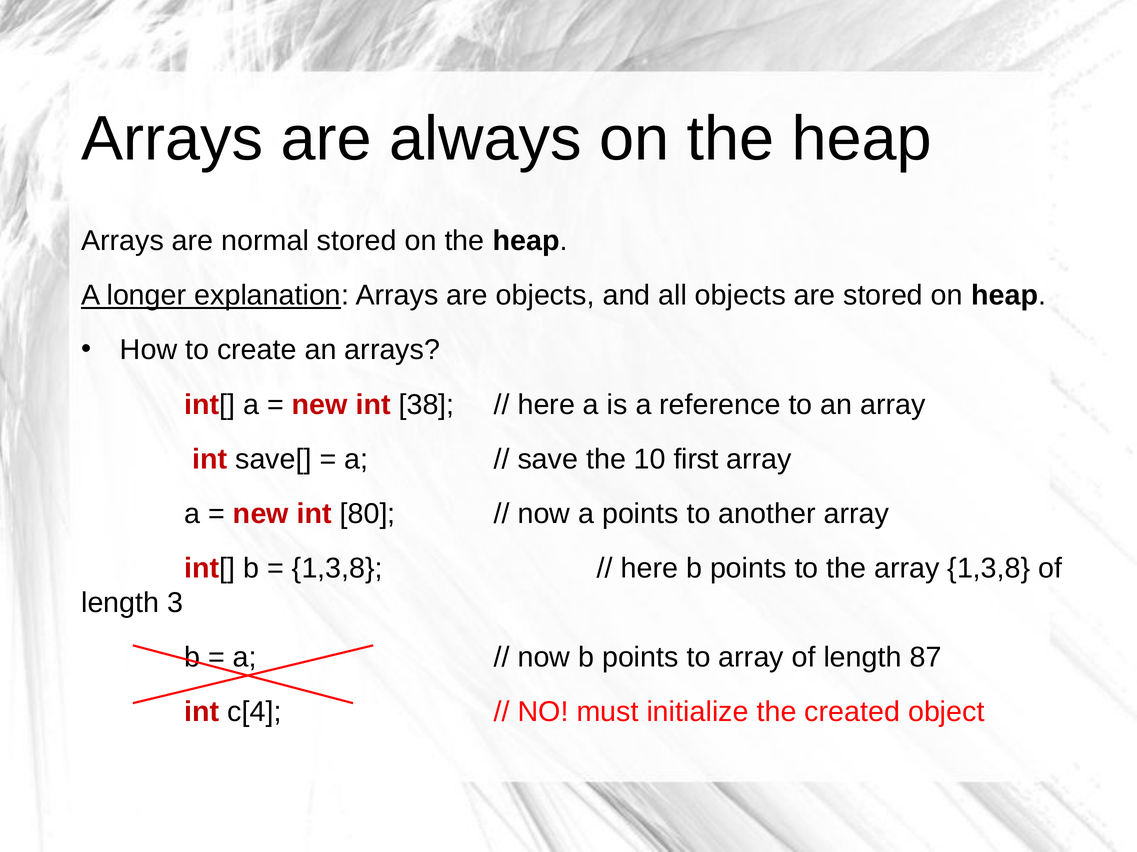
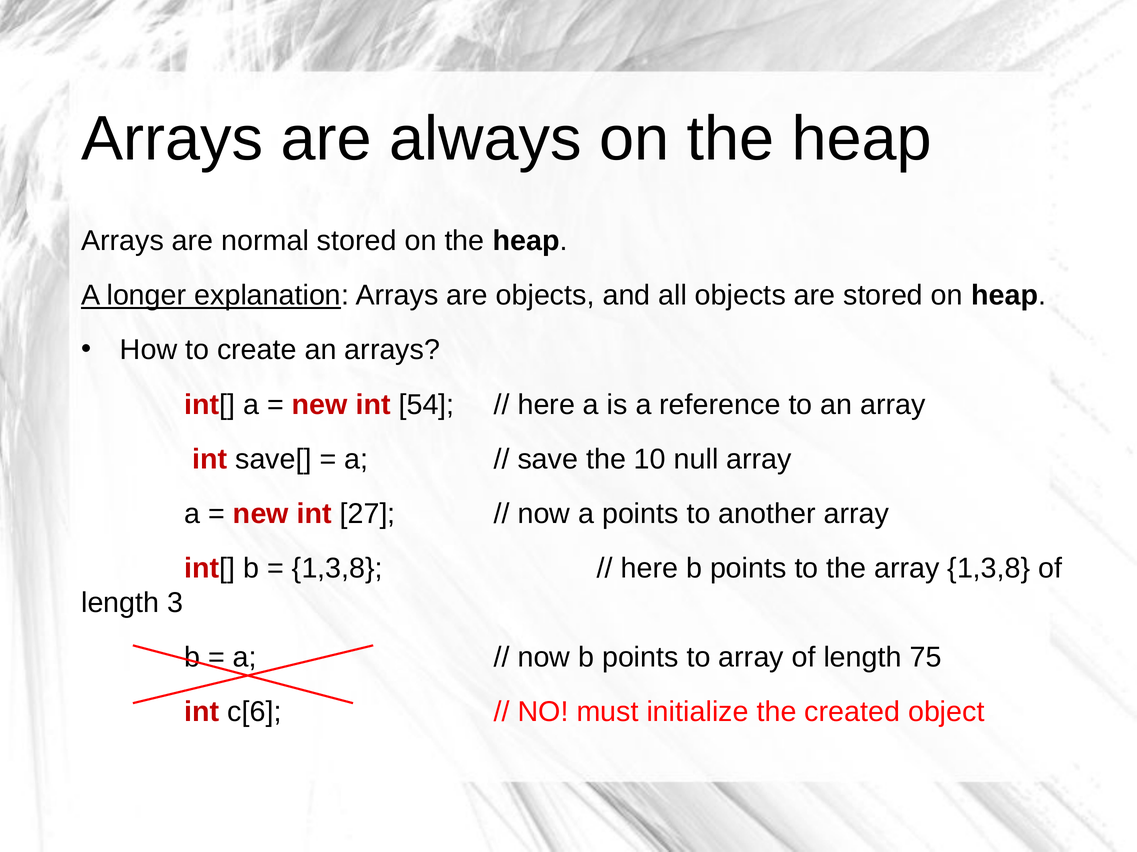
38: 38 -> 54
first: first -> null
80: 80 -> 27
87: 87 -> 75
c[4: c[4 -> c[6
